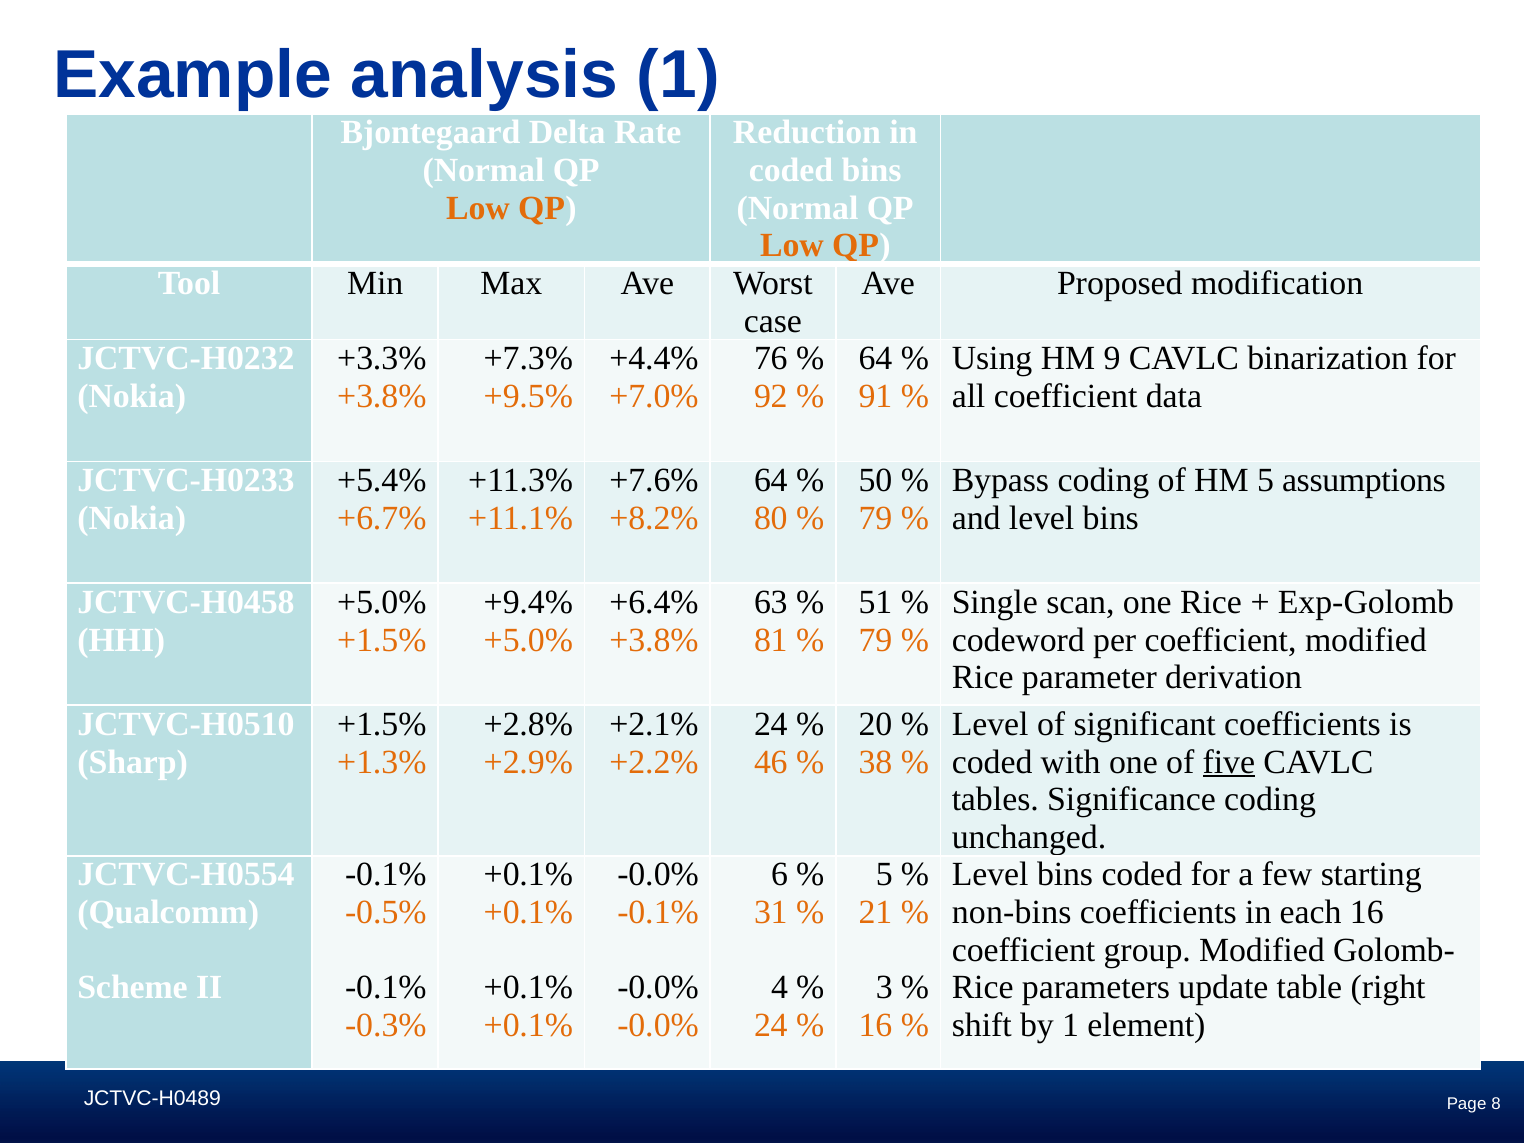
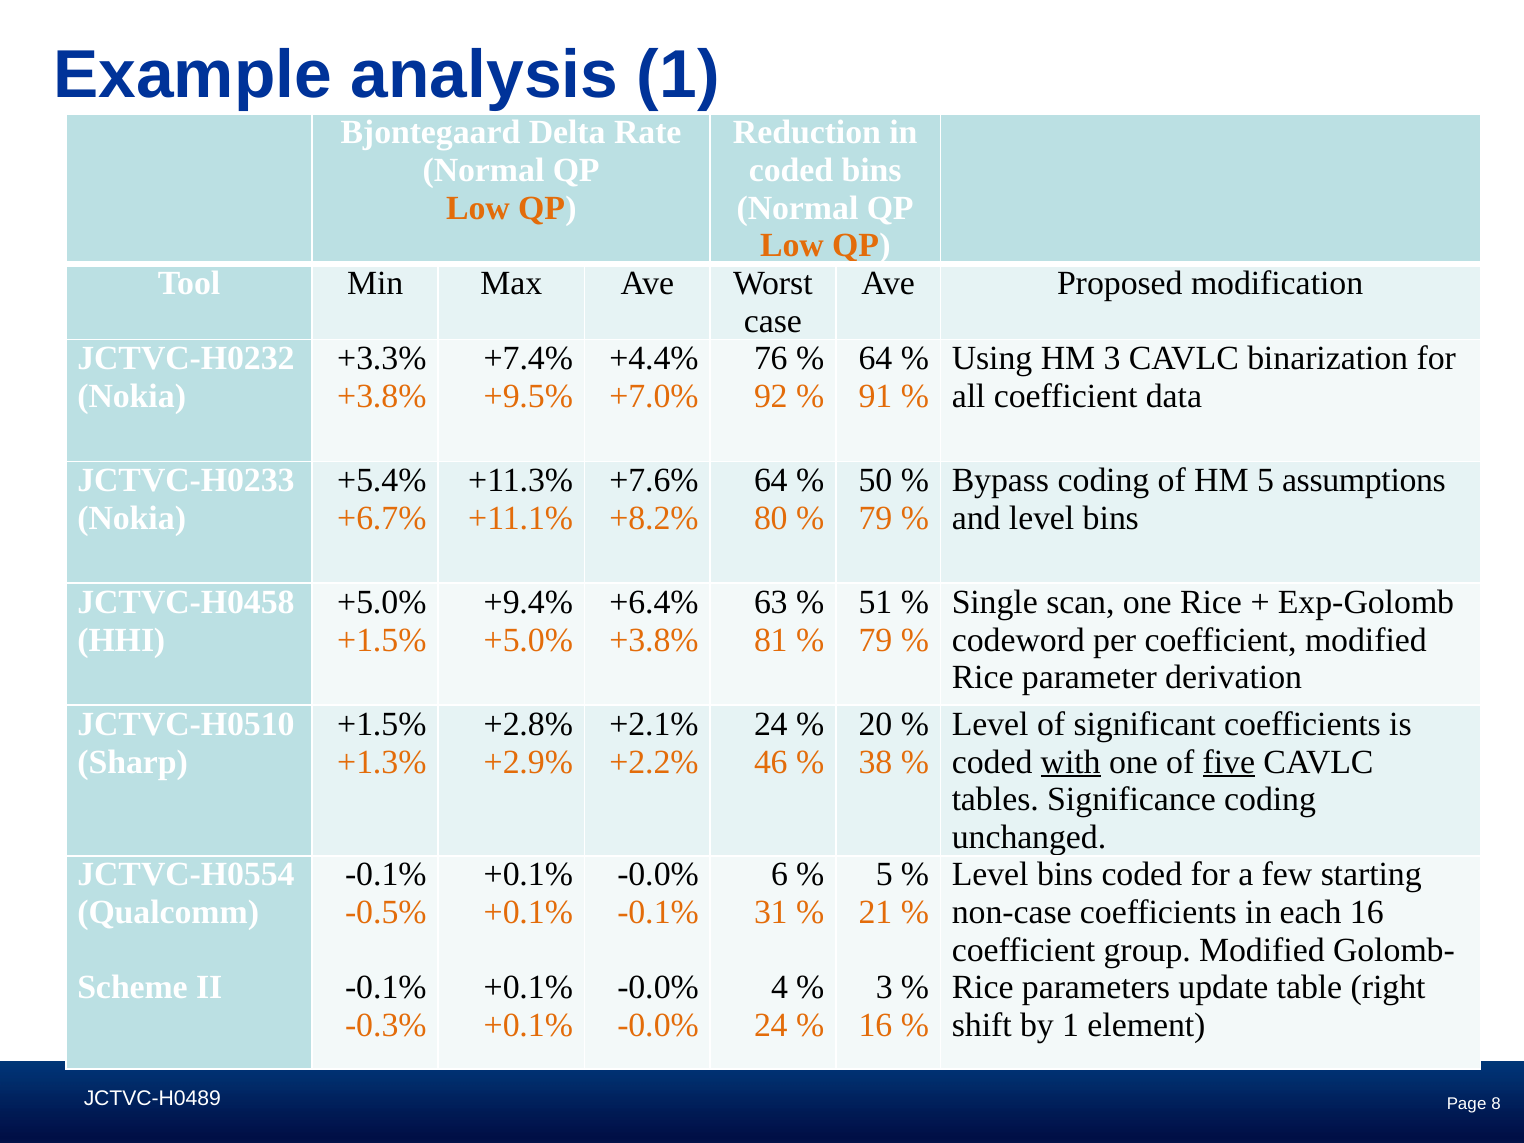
+7.3%: +7.3% -> +7.4%
HM 9: 9 -> 3
with underline: none -> present
non-bins: non-bins -> non-case
